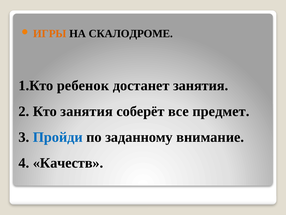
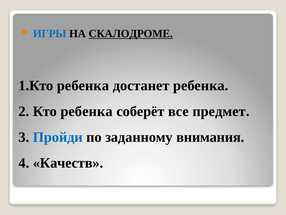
ИГРЫ colour: orange -> blue
СКАЛОДРОМЕ underline: none -> present
1.Кто ребенок: ребенок -> ребенка
достанет занятия: занятия -> ребенка
Кто занятия: занятия -> ребенка
внимание: внимание -> внимания
